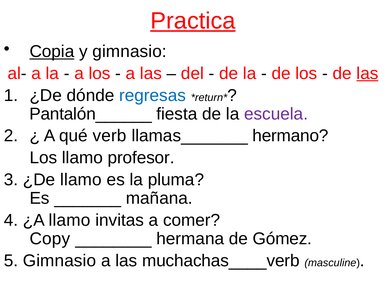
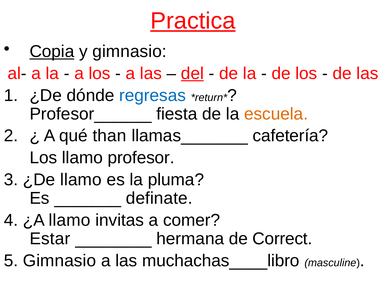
del underline: none -> present
las at (367, 74) underline: present -> none
Pantalón______: Pantalón______ -> Profesor______
escuela colour: purple -> orange
verb: verb -> than
hermano: hermano -> cafetería
mañana: mañana -> definate
Copy: Copy -> Estar
Gómez: Gómez -> Correct
muchachas____verb: muchachas____verb -> muchachas____libro
